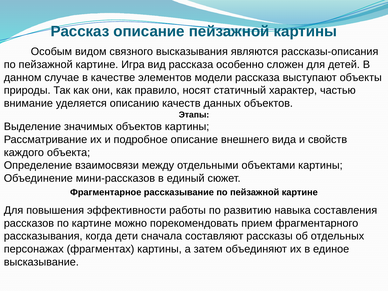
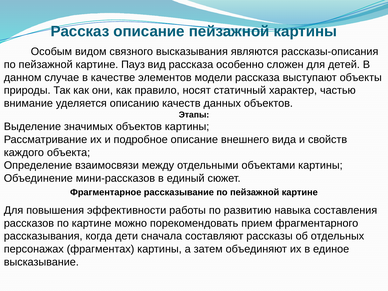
Игра: Игра -> Пауз
